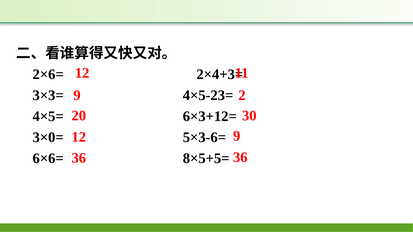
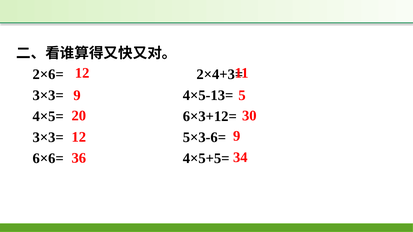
2: 2 -> 5
4×5-23=: 4×5-23= -> 4×5-13=
3×0= at (48, 137): 3×0= -> 3×3=
36 36: 36 -> 34
8×5+5=: 8×5+5= -> 4×5+5=
